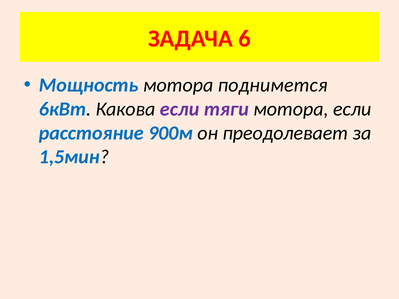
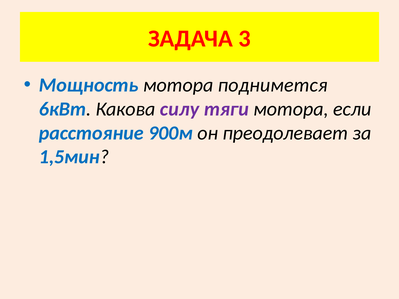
6: 6 -> 3
Какова если: если -> силу
